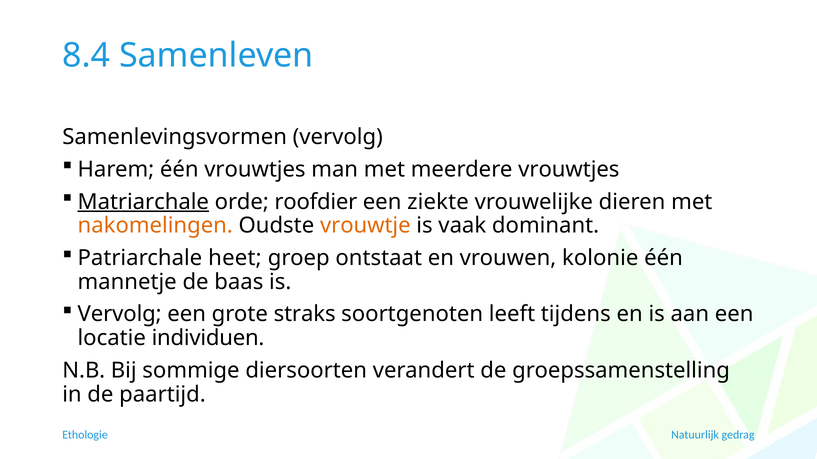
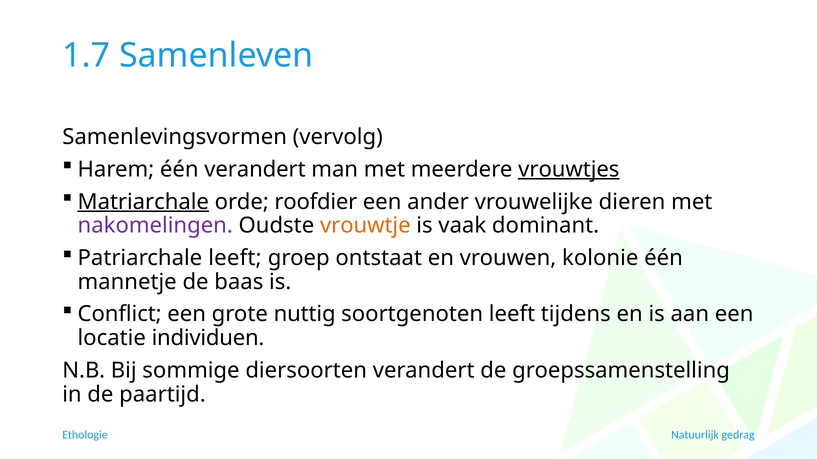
8.4: 8.4 -> 1.7
één vrouwtjes: vrouwtjes -> verandert
vrouwtjes at (569, 170) underline: none -> present
ziekte: ziekte -> ander
nakomelingen colour: orange -> purple
Patriarchale heet: heet -> leeft
Vervolg at (120, 315): Vervolg -> Conflict
straks: straks -> nuttig
